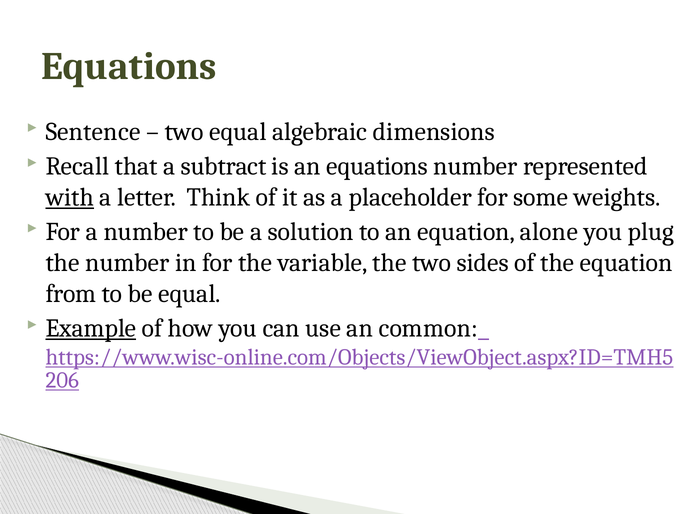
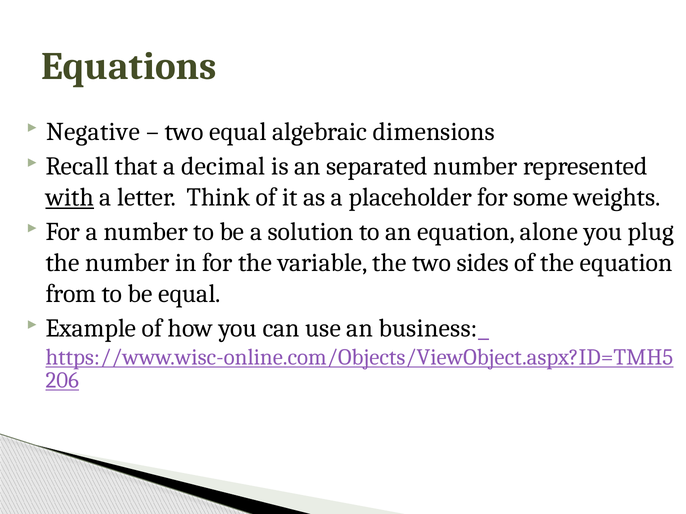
Sentence: Sentence -> Negative
subtract: subtract -> decimal
an equations: equations -> separated
Example underline: present -> none
common: common -> business
